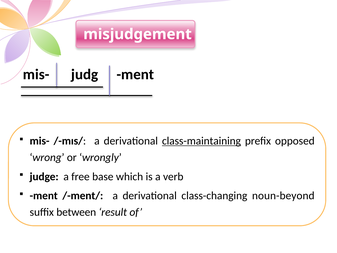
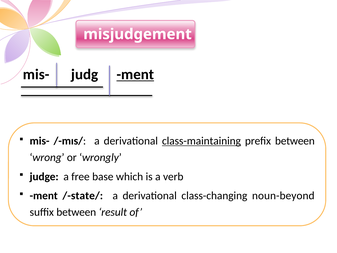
ment at (135, 74) underline: none -> present
prefix opposed: opposed -> between
/-ment/: /-ment/ -> /-state/
